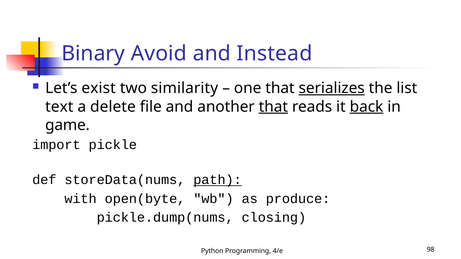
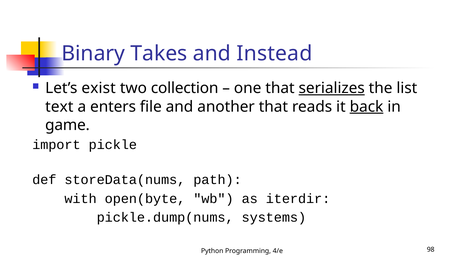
Avoid: Avoid -> Takes
similarity: similarity -> collection
delete: delete -> enters
that at (273, 107) underline: present -> none
path underline: present -> none
produce: produce -> iterdir
closing: closing -> systems
